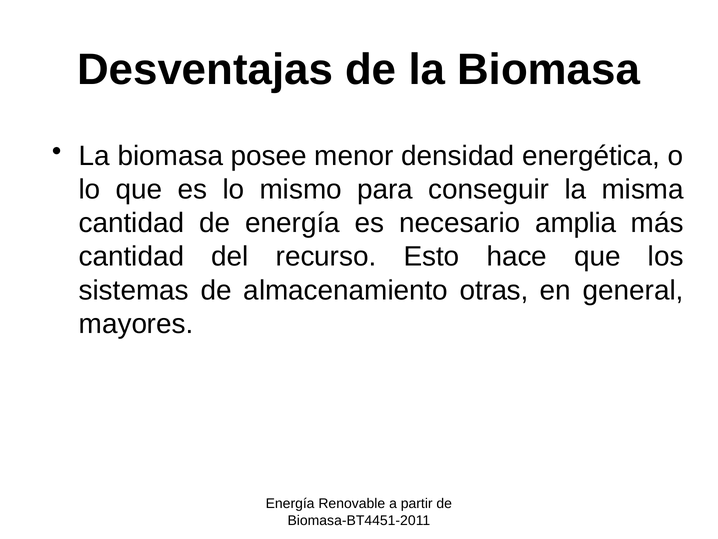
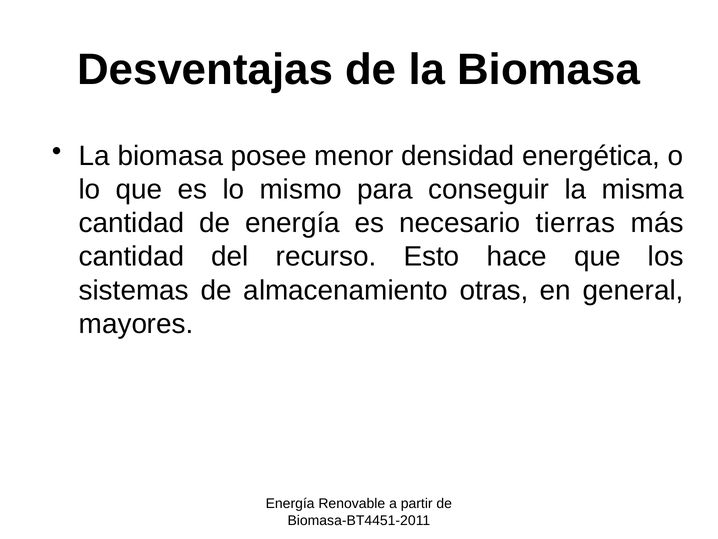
amplia: amplia -> tierras
